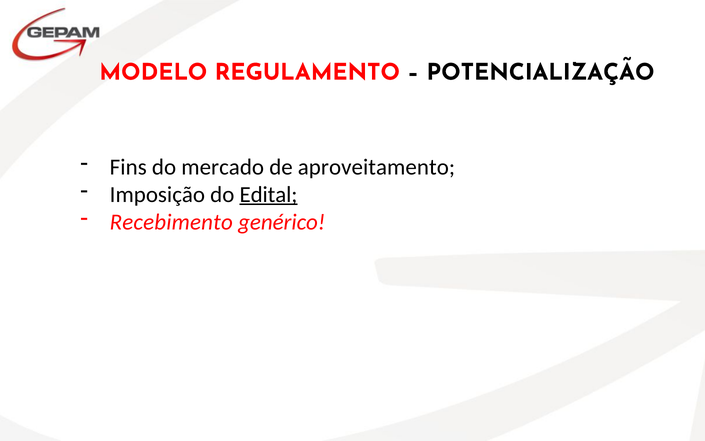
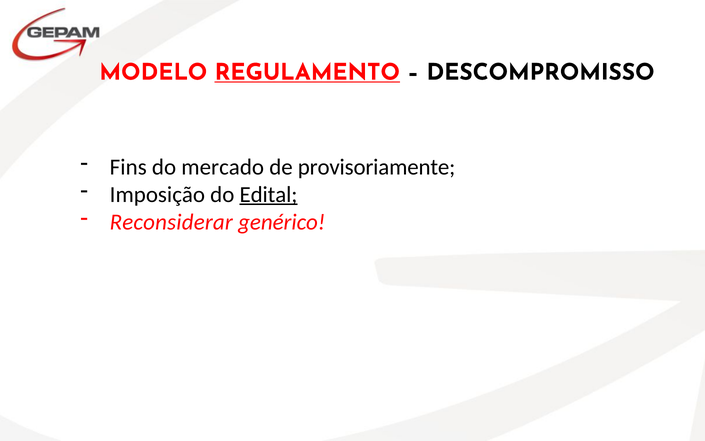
REGULAMENTO underline: none -> present
POTENCIALIZAÇÃO: POTENCIALIZAÇÃO -> DESCOMPROMISSO
aproveitamento: aproveitamento -> provisoriamente
Recebimento: Recebimento -> Reconsiderar
